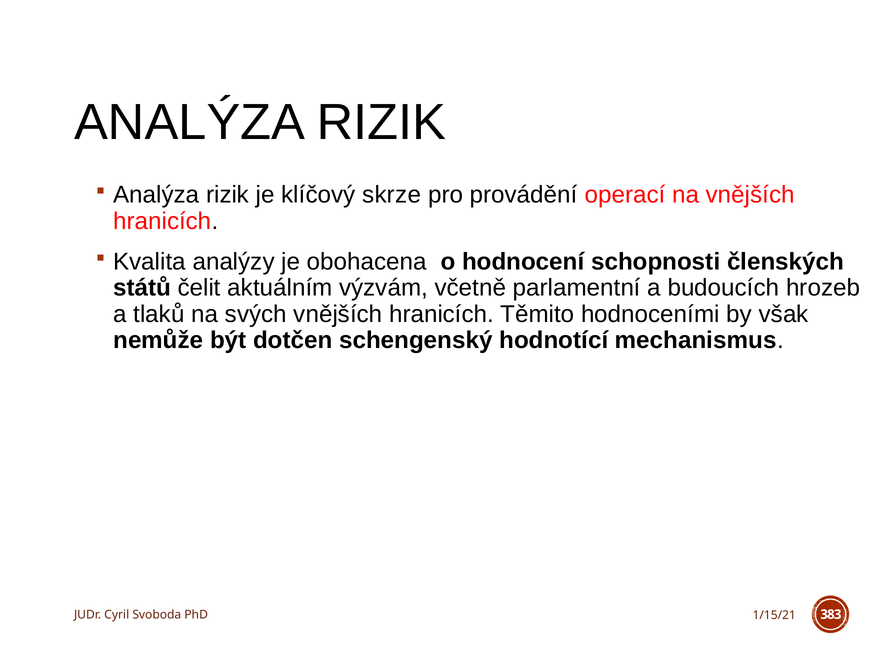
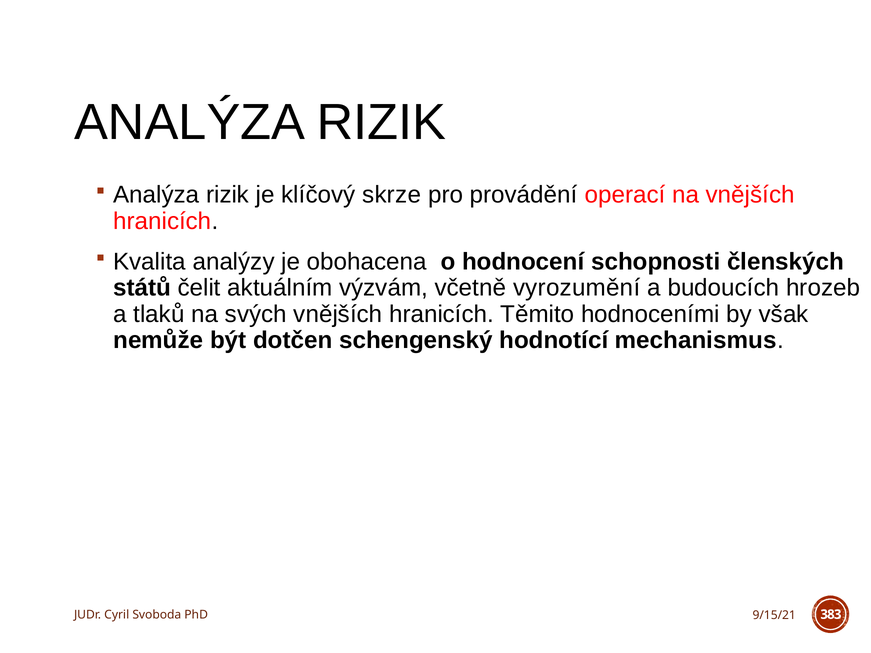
parlamentní: parlamentní -> vyrozumění
1/15/21: 1/15/21 -> 9/15/21
